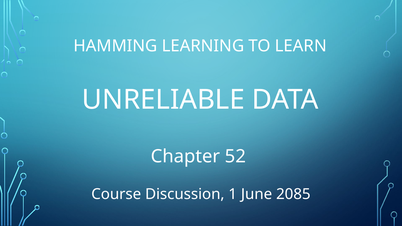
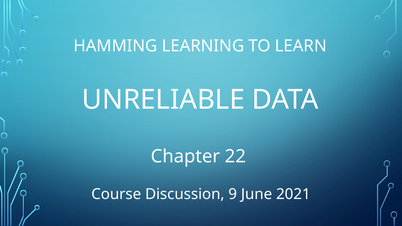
52: 52 -> 22
1: 1 -> 9
2085: 2085 -> 2021
